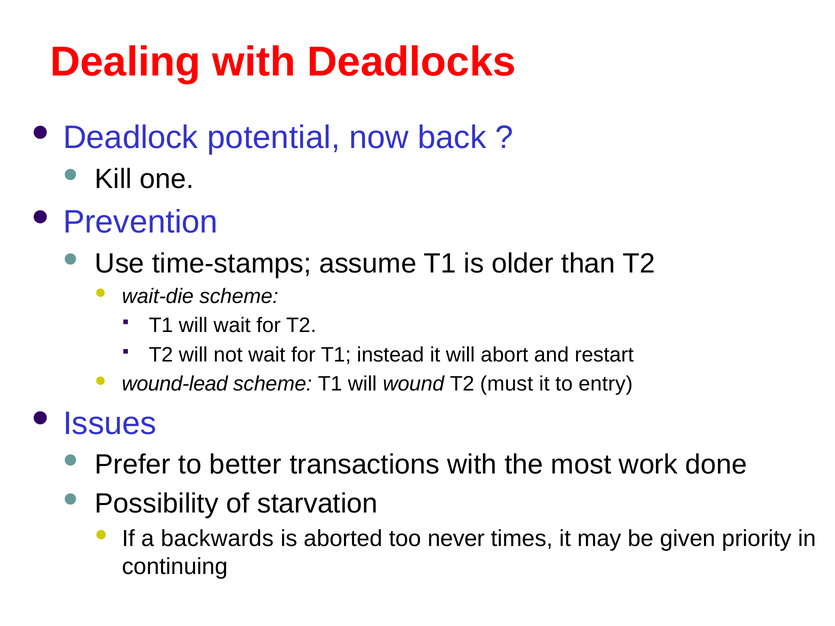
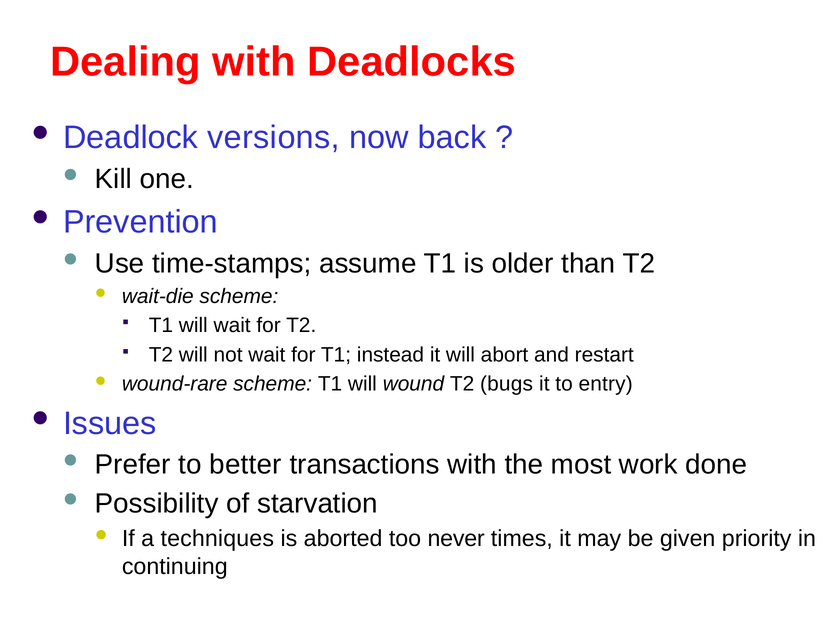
potential: potential -> versions
wound-lead: wound-lead -> wound-rare
must: must -> bugs
backwards: backwards -> techniques
